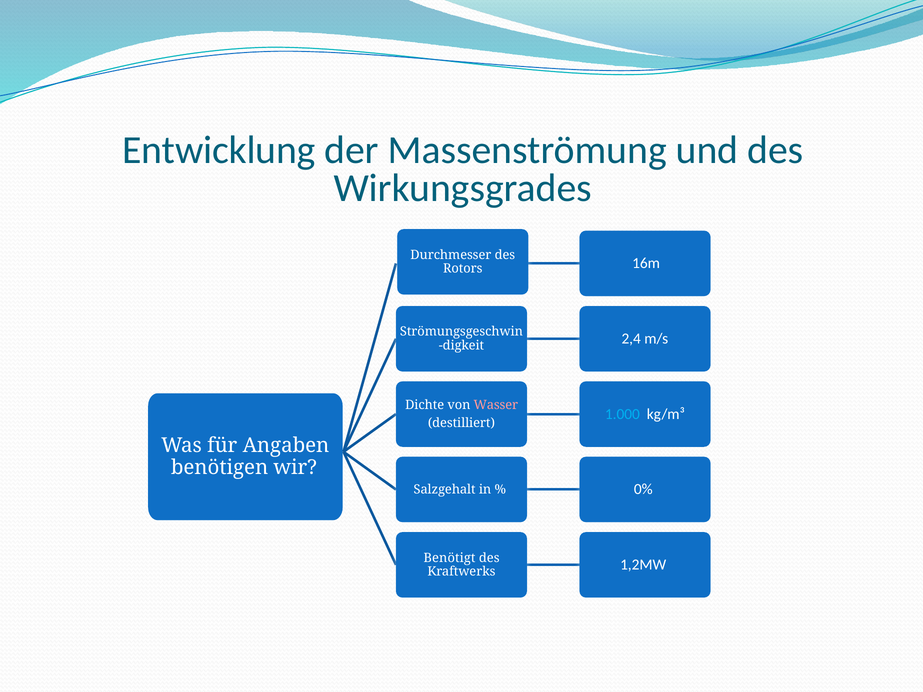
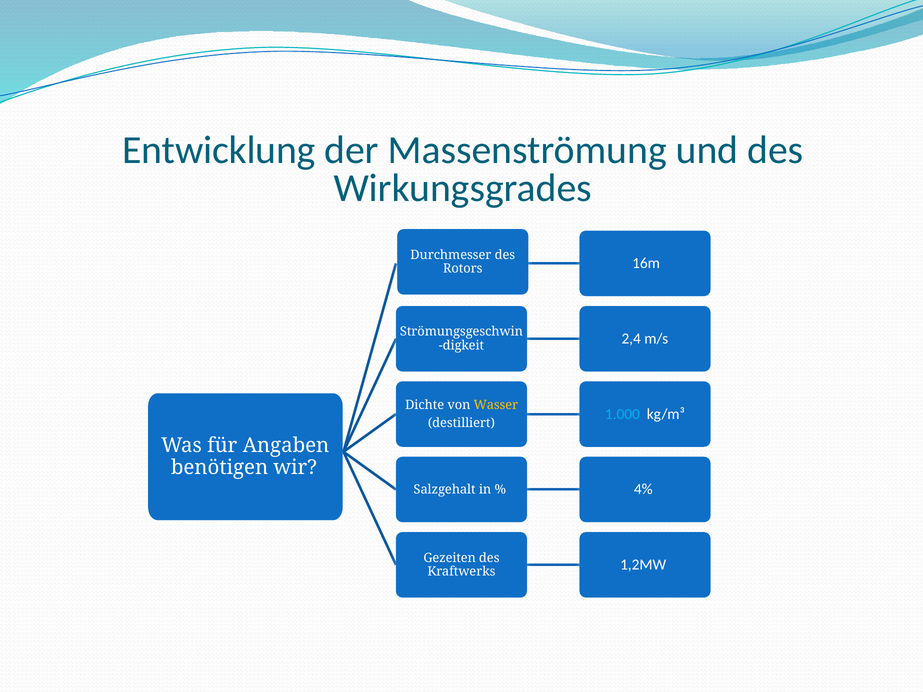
Wasser colour: pink -> yellow
0%: 0% -> 4%
Benötigt: Benötigt -> Gezeiten
